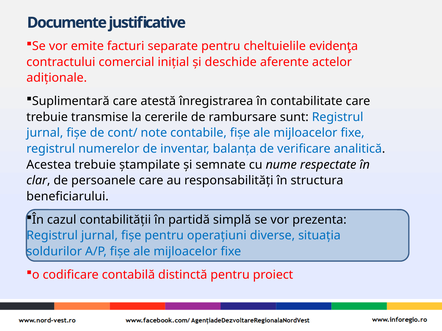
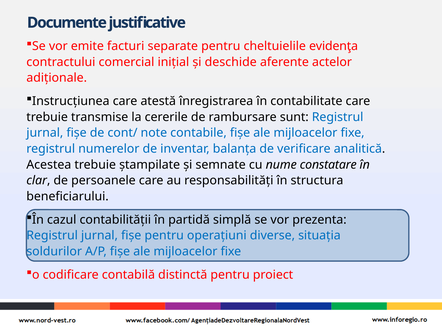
Suplimentară: Suplimentară -> Instrucțiunea
respectate: respectate -> constatare
